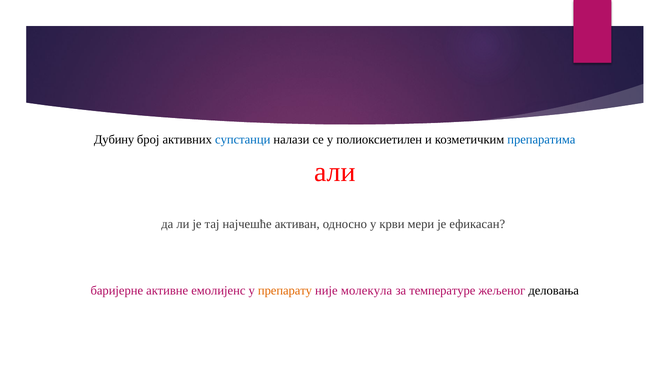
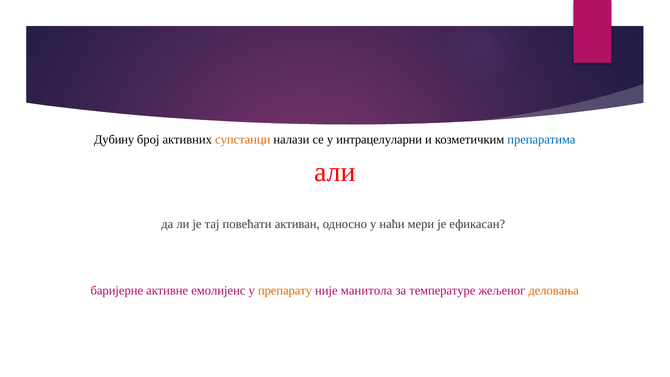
супстанци colour: blue -> orange
полиоксиетилен: полиоксиетилен -> интрацелуларни
најчешће: најчешће -> повећати
крви: крви -> наћи
молекула: молекула -> манитола
деловања colour: black -> orange
